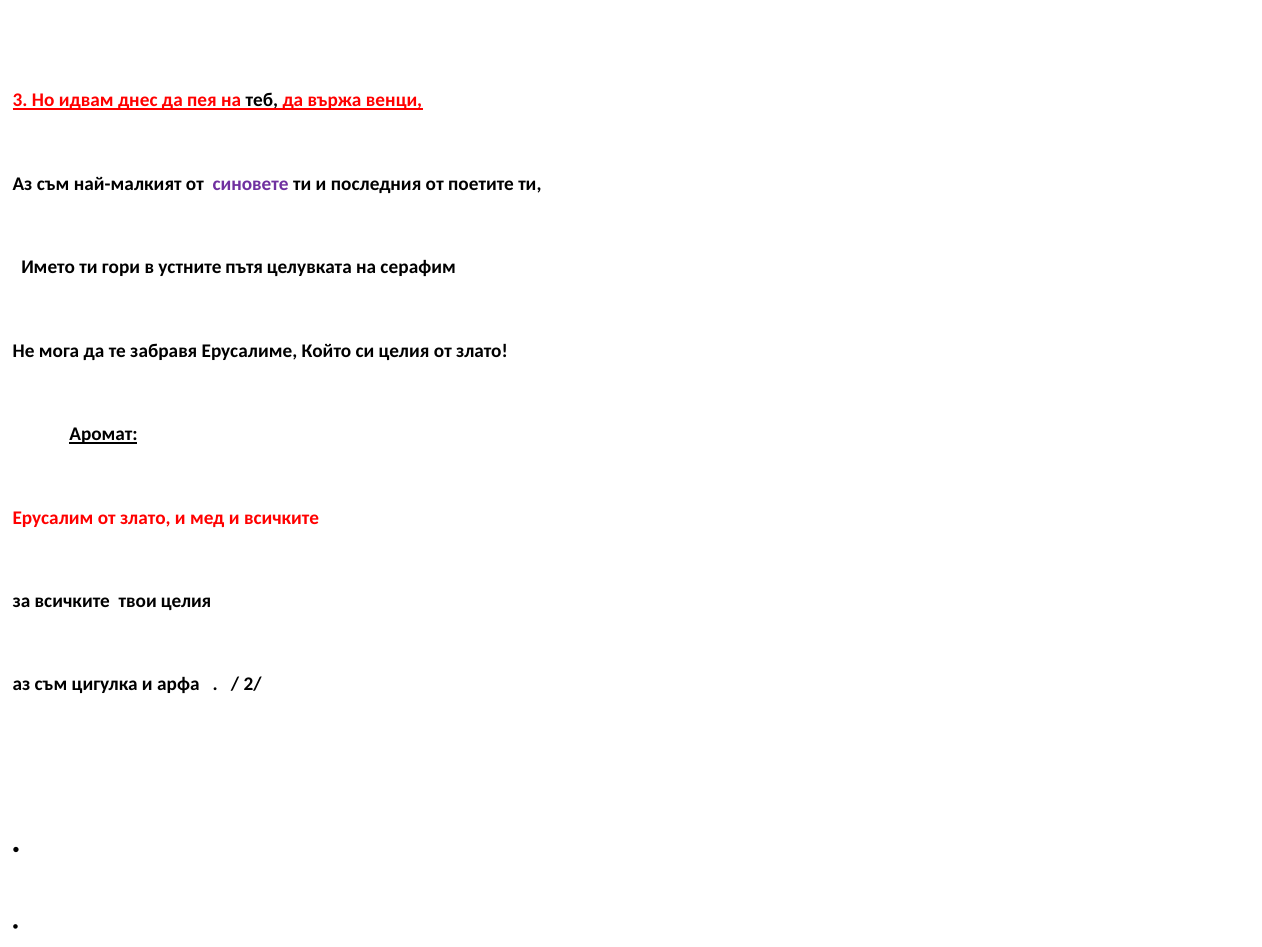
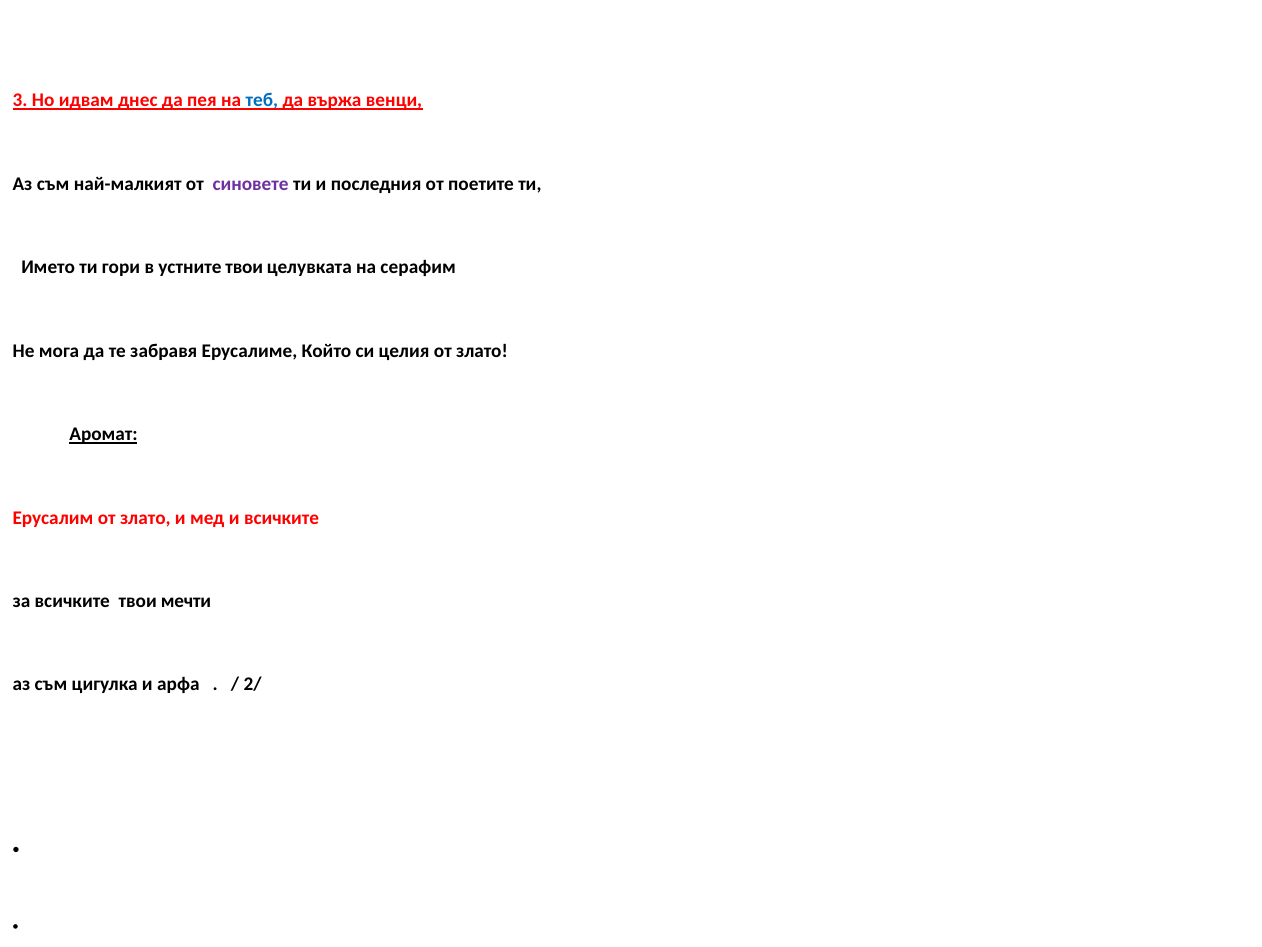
теб colour: black -> blue
устните пътя: пътя -> твои
твои целия: целия -> мечти
